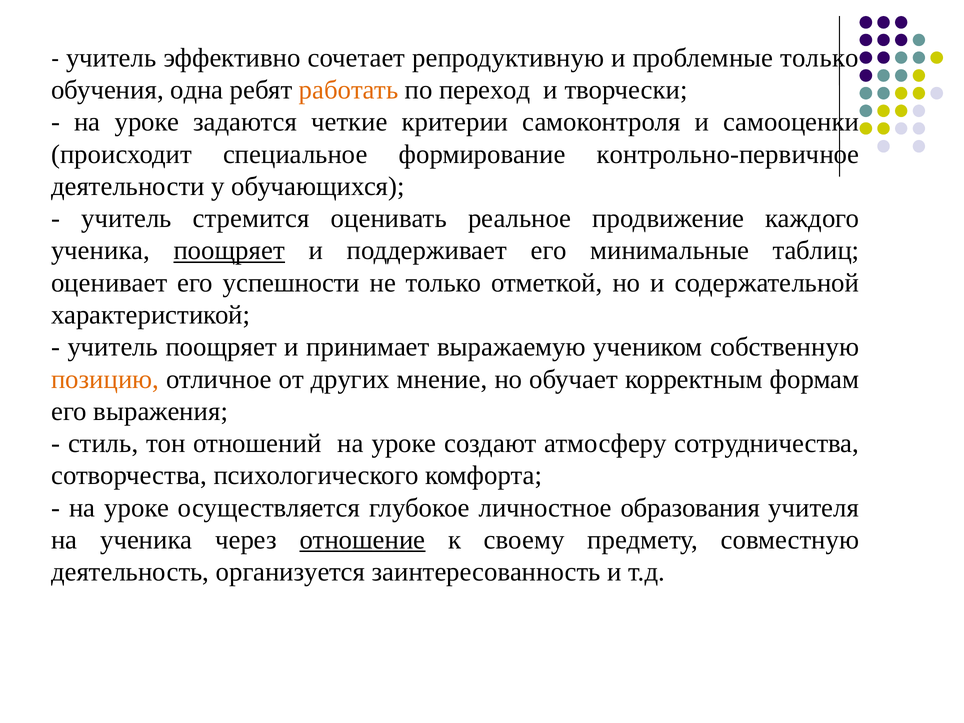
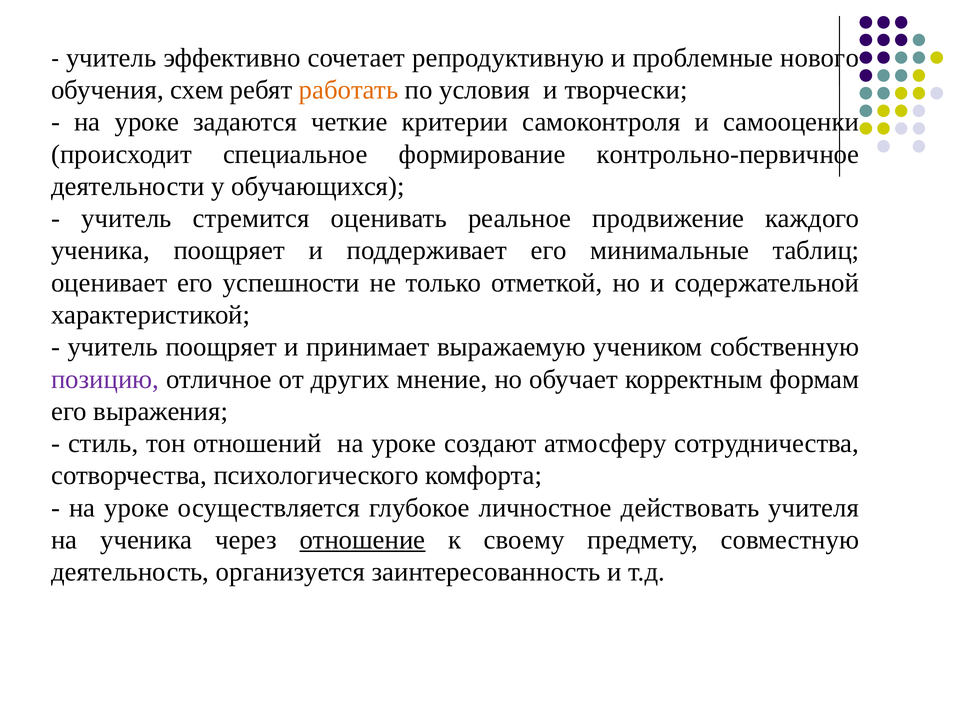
проблемные только: только -> нового
одна: одна -> схем
переход: переход -> условия
поощряет at (229, 251) underline: present -> none
позицию colour: orange -> purple
образования: образования -> действовать
